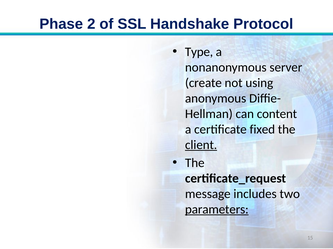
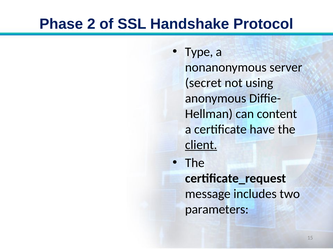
create: create -> secret
fixed: fixed -> have
parameters underline: present -> none
